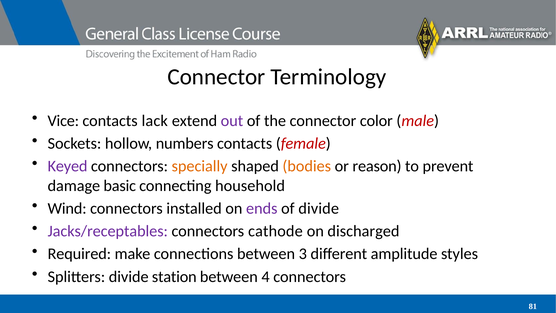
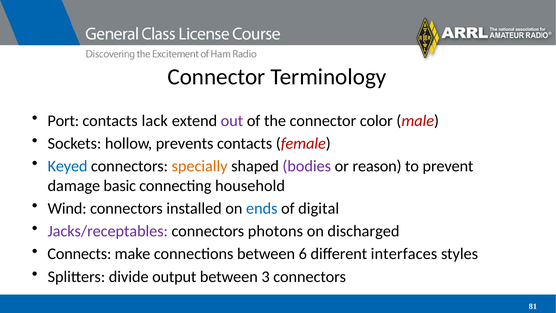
Vice: Vice -> Port
numbers: numbers -> prevents
Keyed colour: purple -> blue
bodies colour: orange -> purple
ends colour: purple -> blue
of divide: divide -> digital
cathode: cathode -> photons
Required: Required -> Connects
3: 3 -> 6
amplitude: amplitude -> interfaces
station: station -> output
4: 4 -> 3
